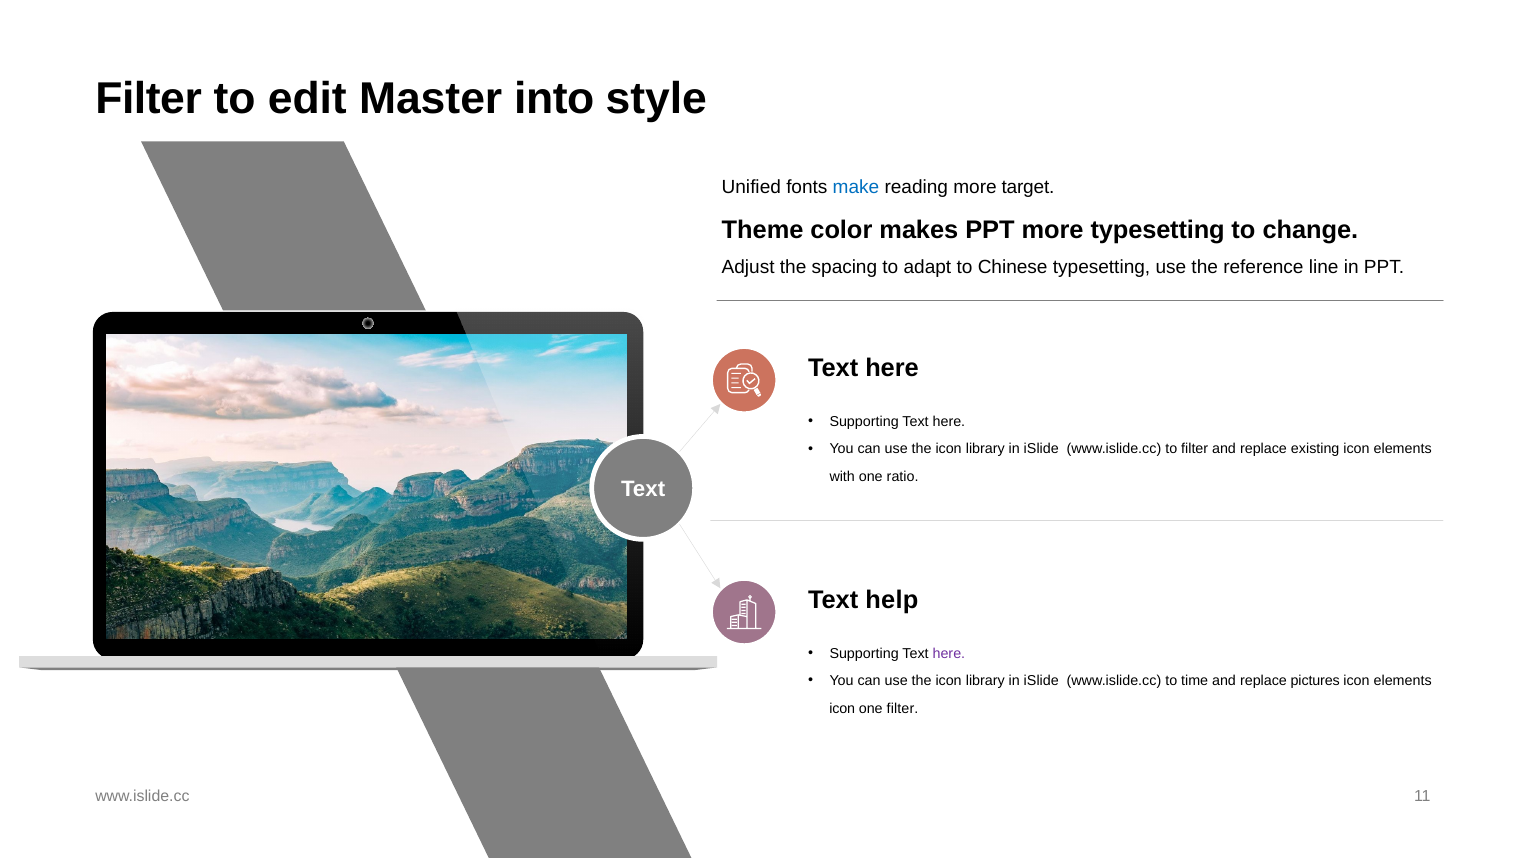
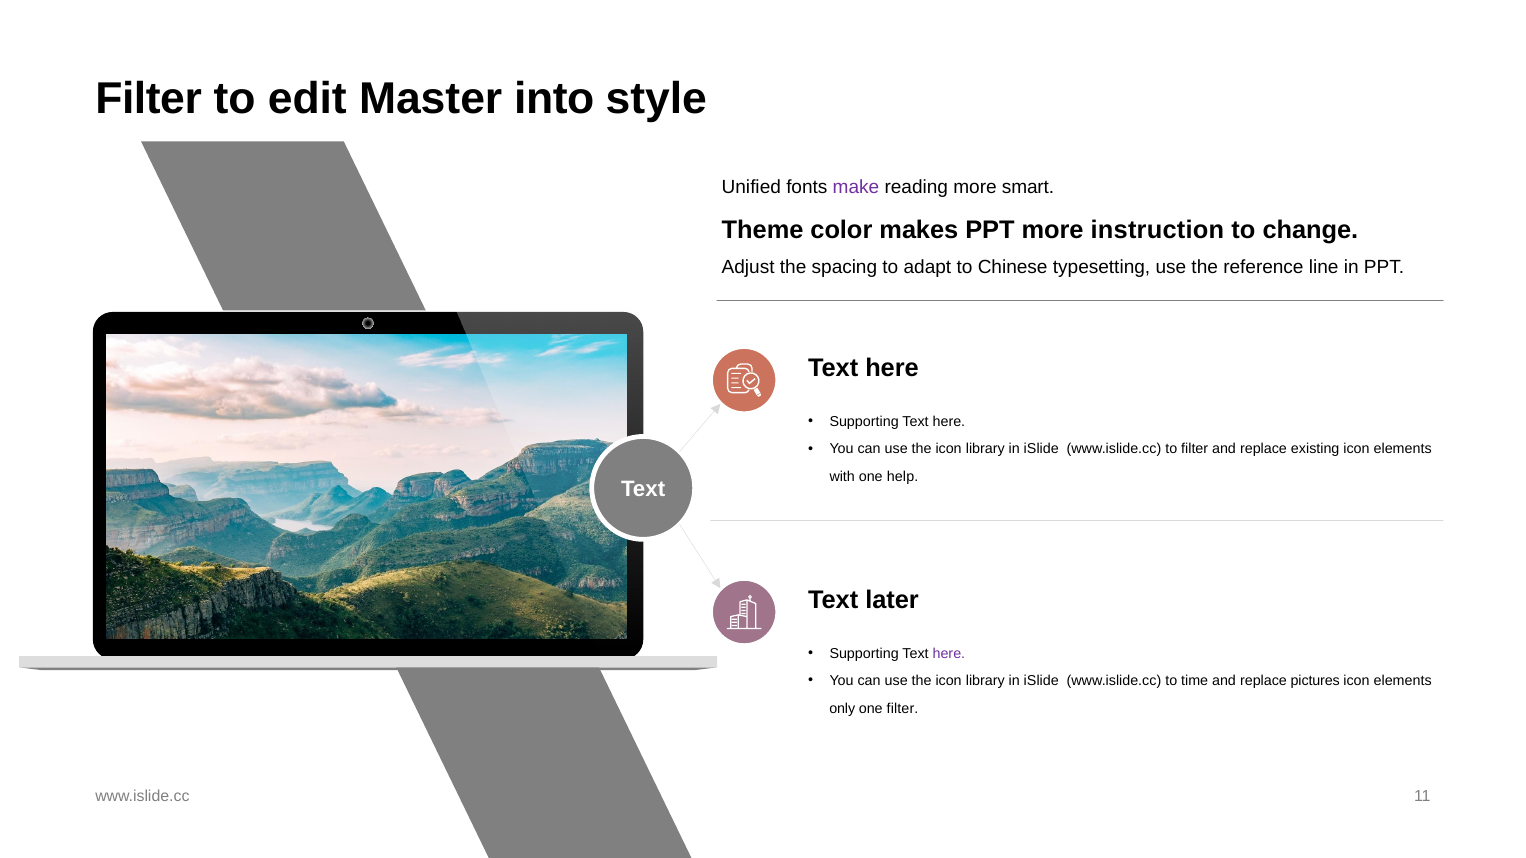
make colour: blue -> purple
target: target -> smart
more typesetting: typesetting -> instruction
ratio: ratio -> help
help: help -> later
icon at (842, 709): icon -> only
